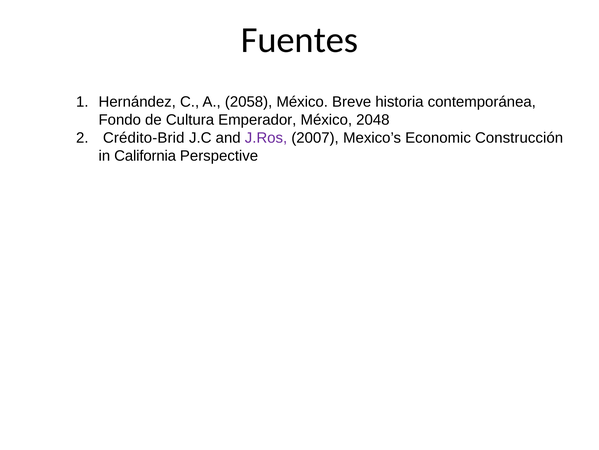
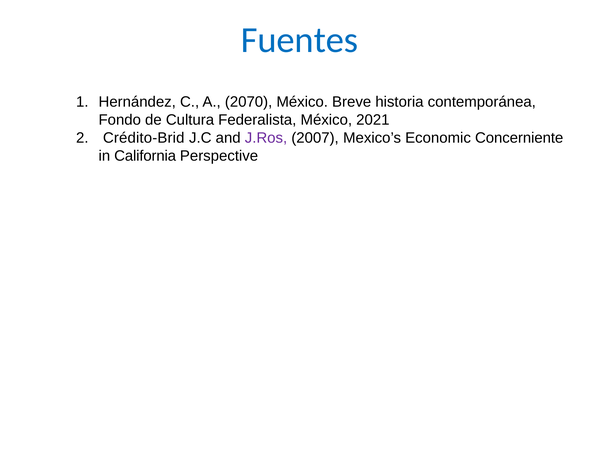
Fuentes colour: black -> blue
2058: 2058 -> 2070
Emperador: Emperador -> Federalista
2048: 2048 -> 2021
Construcción: Construcción -> Concerniente
